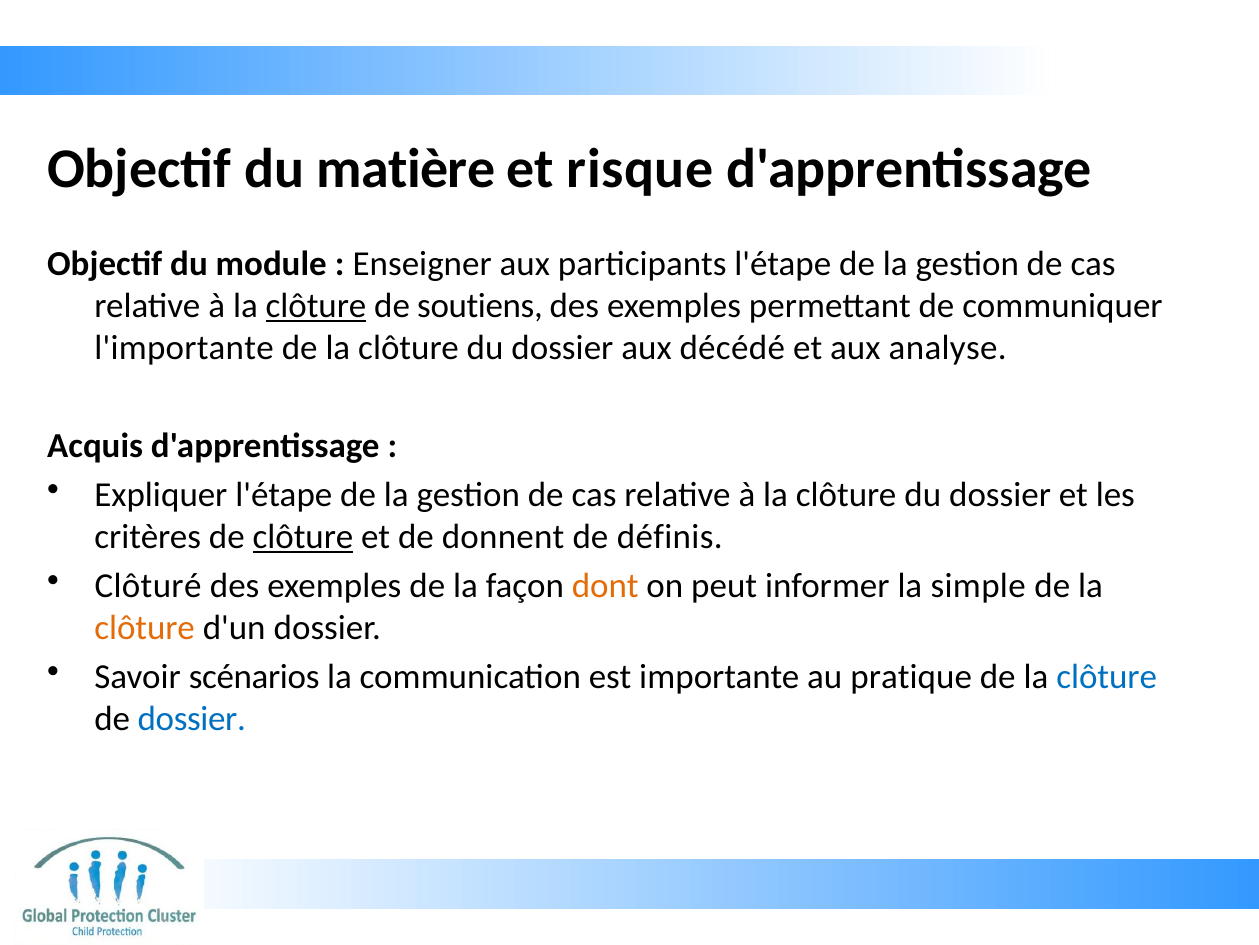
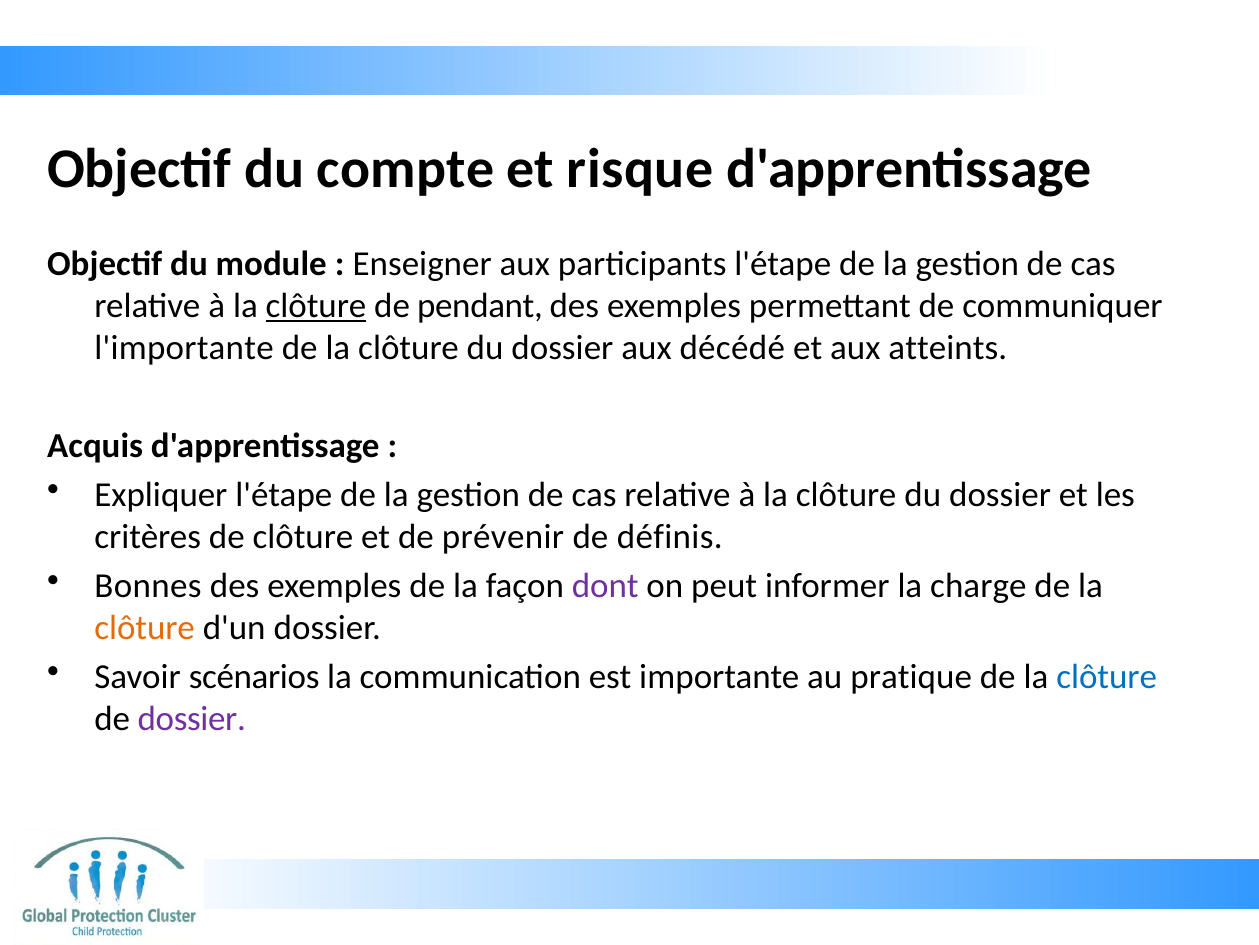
matière: matière -> compte
soutiens: soutiens -> pendant
analyse: analyse -> atteints
clôture at (303, 537) underline: present -> none
donnent: donnent -> prévenir
Clôturé: Clôturé -> Bonnes
dont colour: orange -> purple
simple: simple -> charge
dossier at (192, 719) colour: blue -> purple
